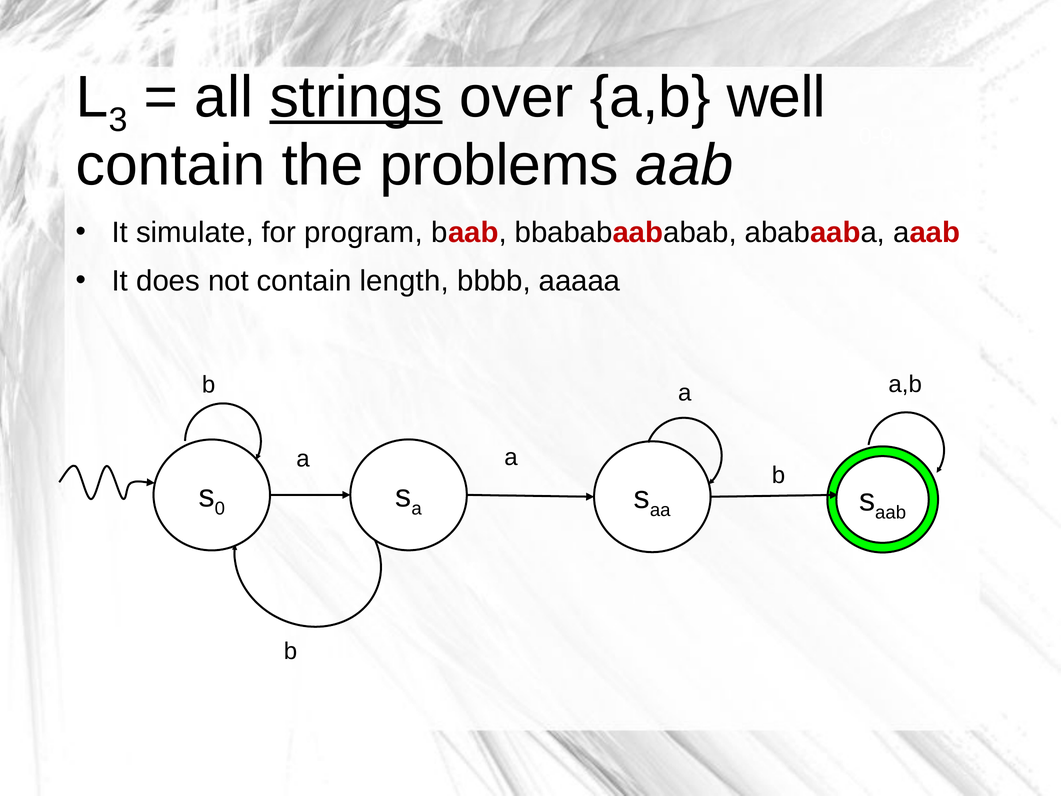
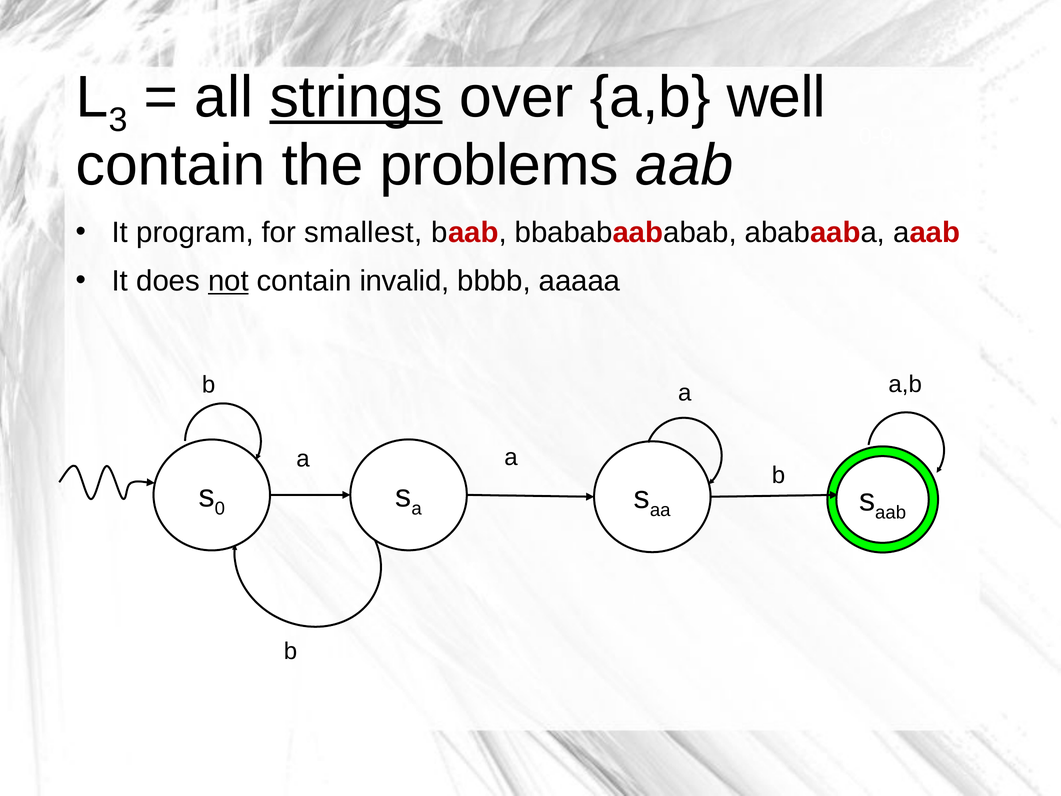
simulate: simulate -> program
program: program -> smallest
not underline: none -> present
length: length -> invalid
